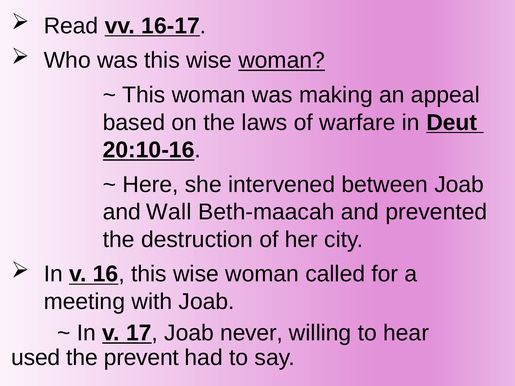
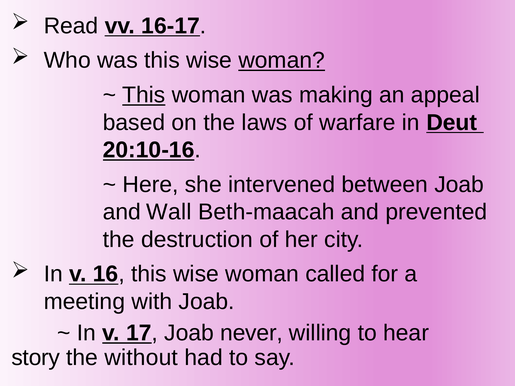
This at (144, 95) underline: none -> present
used: used -> story
prevent: prevent -> without
